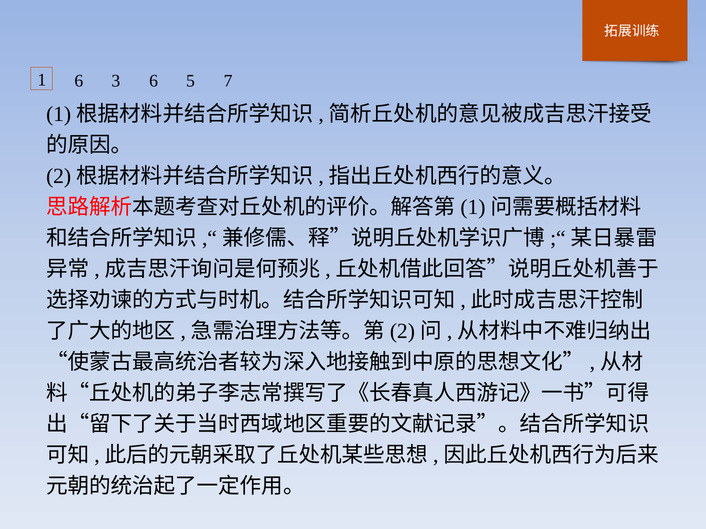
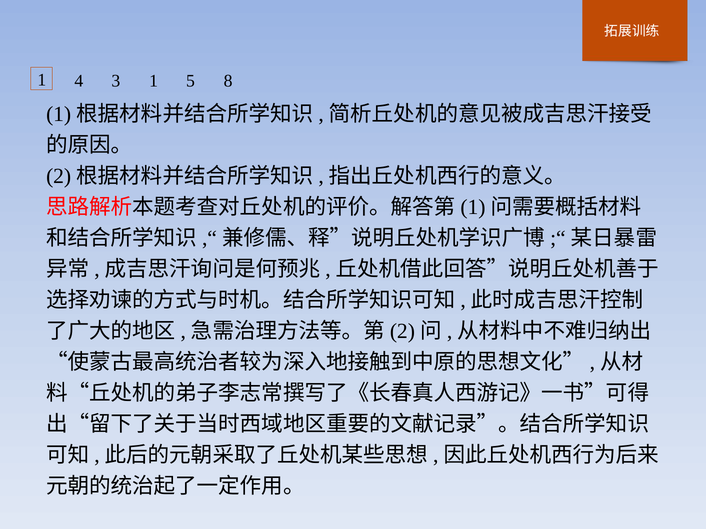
1 6: 6 -> 4
3 6: 6 -> 1
7: 7 -> 8
